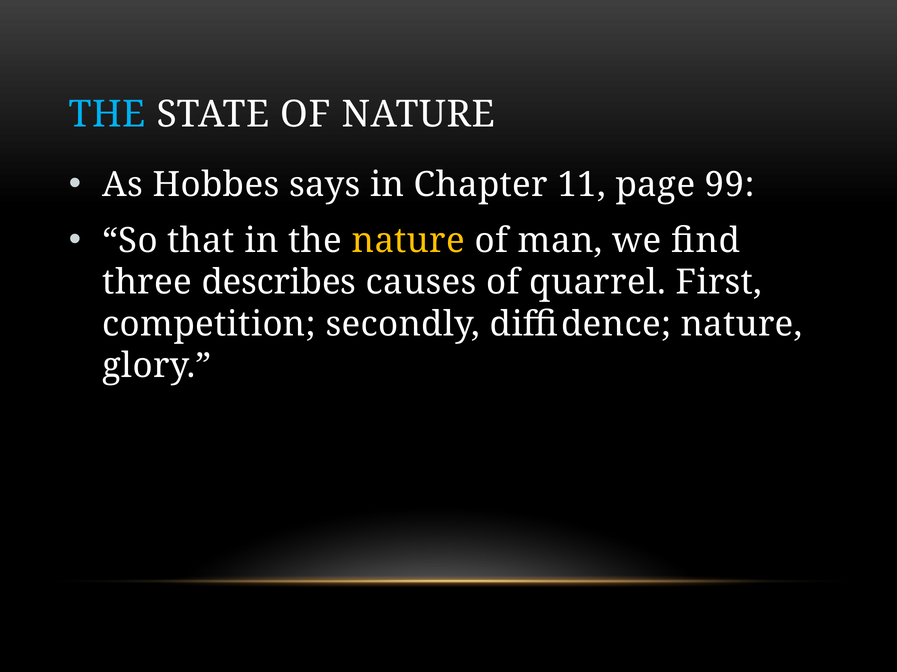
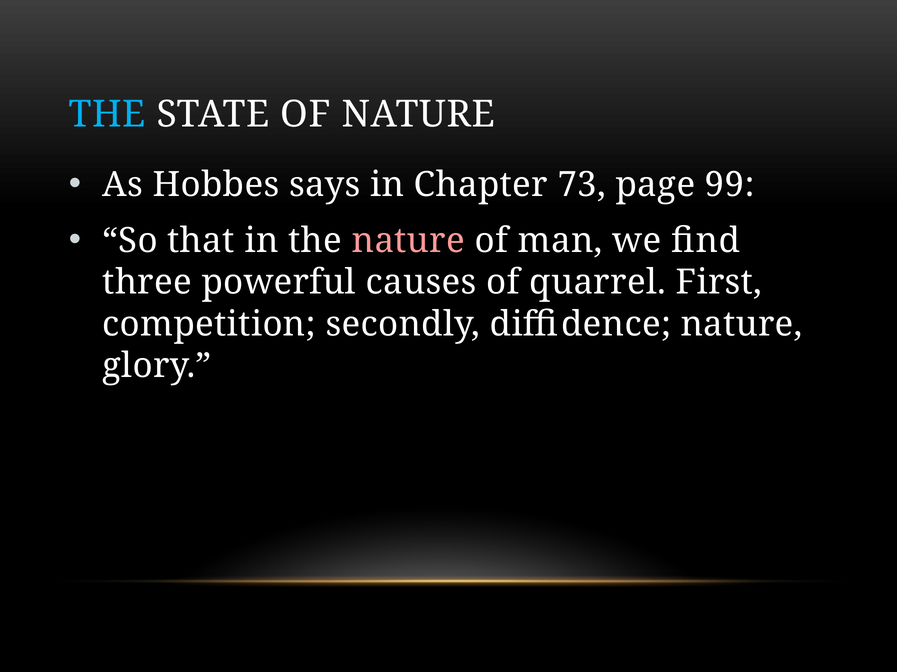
11: 11 -> 73
nature at (408, 241) colour: yellow -> pink
describes: describes -> powerful
